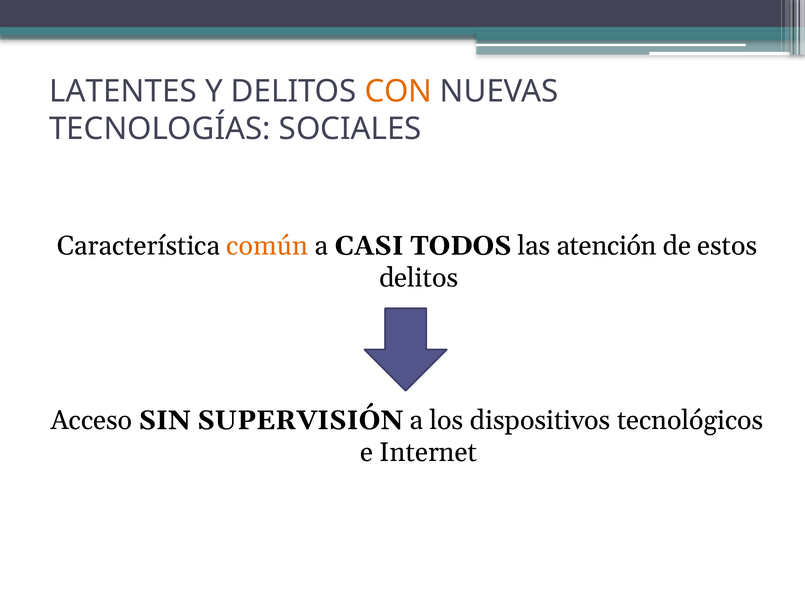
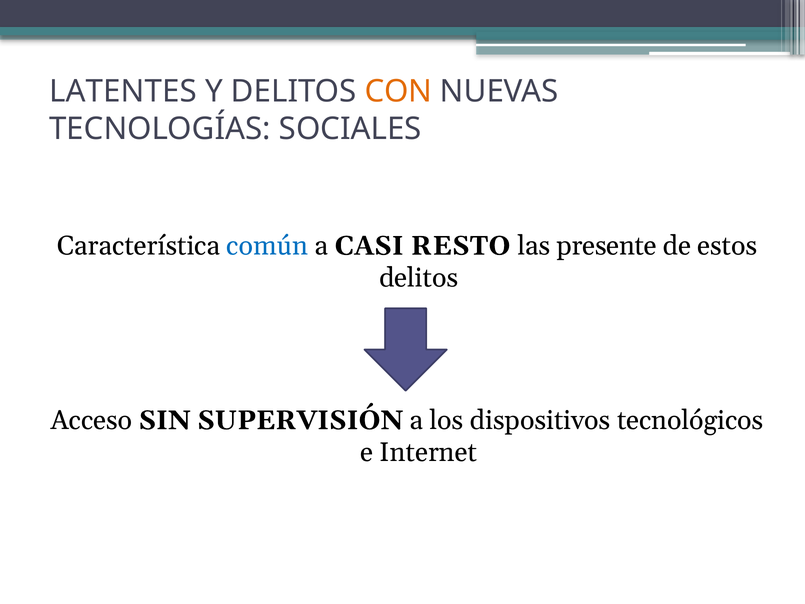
común colour: orange -> blue
TODOS: TODOS -> RESTO
atención: atención -> presente
